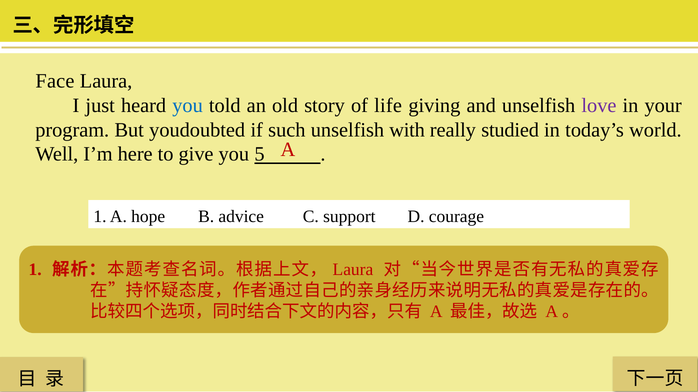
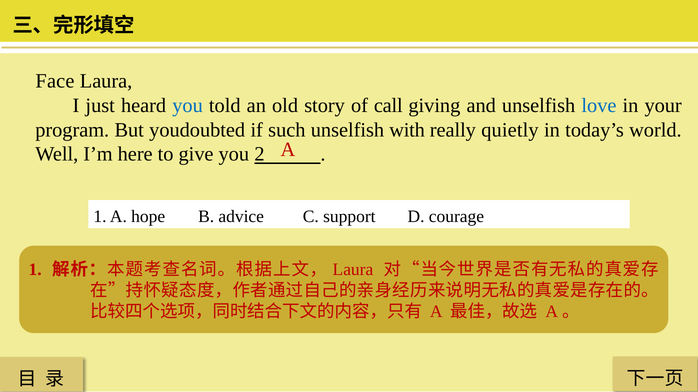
life: life -> call
love colour: purple -> blue
studied: studied -> quietly
5: 5 -> 2
